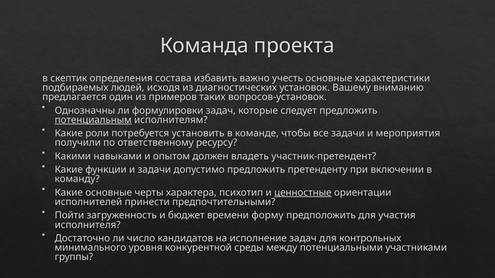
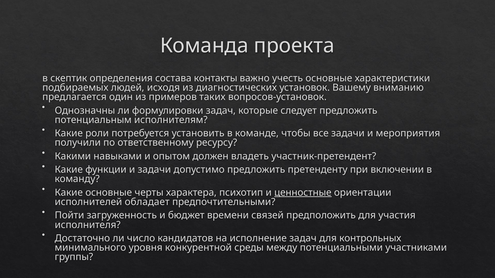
избавить: избавить -> контакты
потенциальным underline: present -> none
принести: принести -> обладает
форму: форму -> связей
